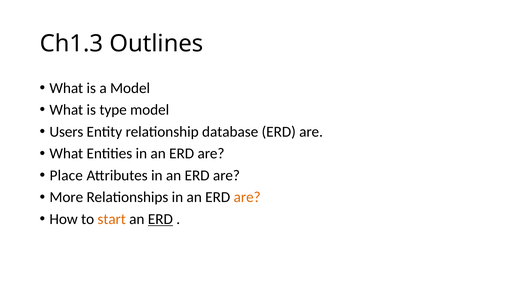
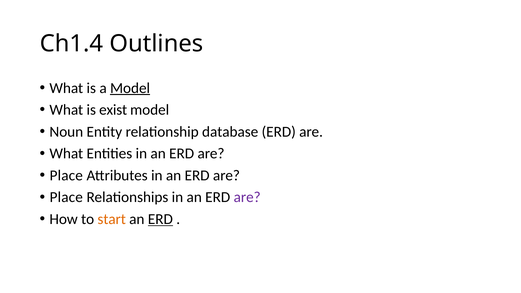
Ch1.3: Ch1.3 -> Ch1.4
Model at (130, 88) underline: none -> present
type: type -> exist
Users: Users -> Noun
More at (66, 197): More -> Place
are at (247, 197) colour: orange -> purple
